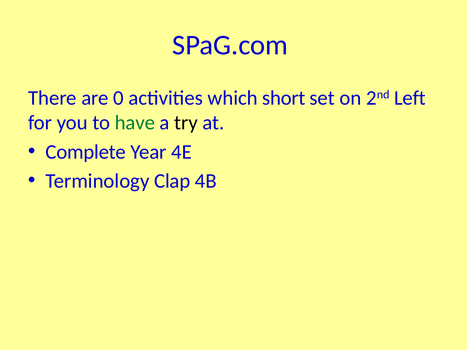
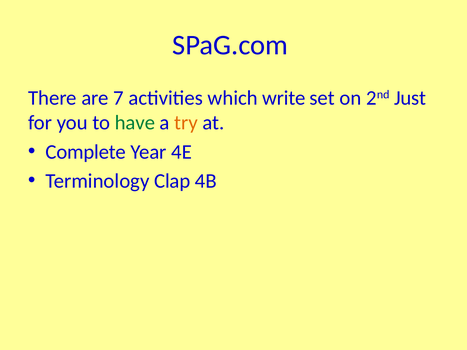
0: 0 -> 7
short: short -> write
Left: Left -> Just
try colour: black -> orange
